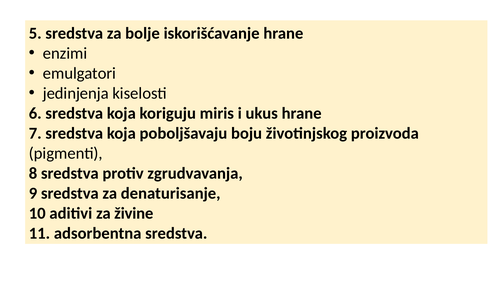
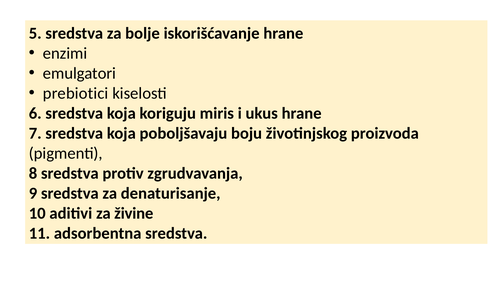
jedinjenja: jedinjenja -> prebiotici
